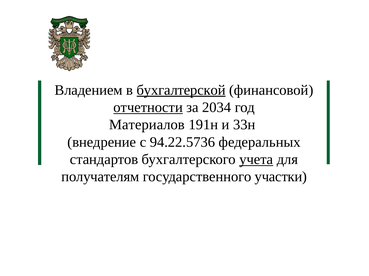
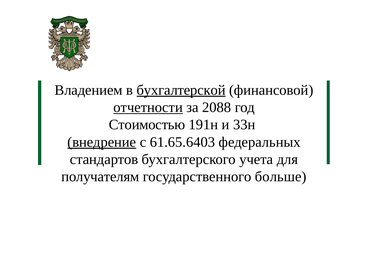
2034: 2034 -> 2088
Материалов: Материалов -> Стоимостью
внедрение underline: none -> present
94.22.5736: 94.22.5736 -> 61.65.6403
учета underline: present -> none
участки: участки -> больше
